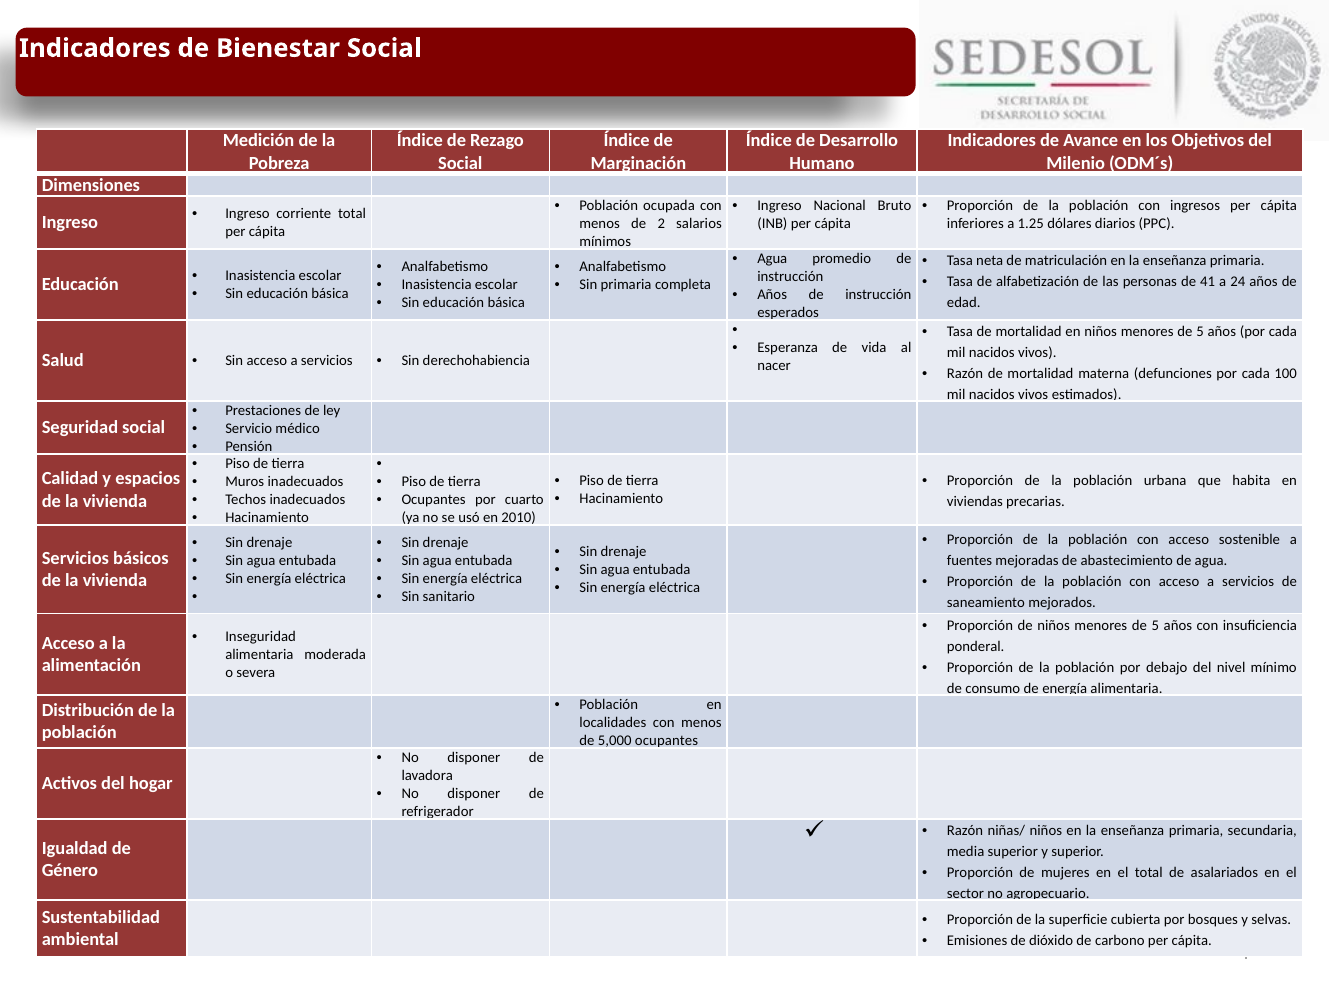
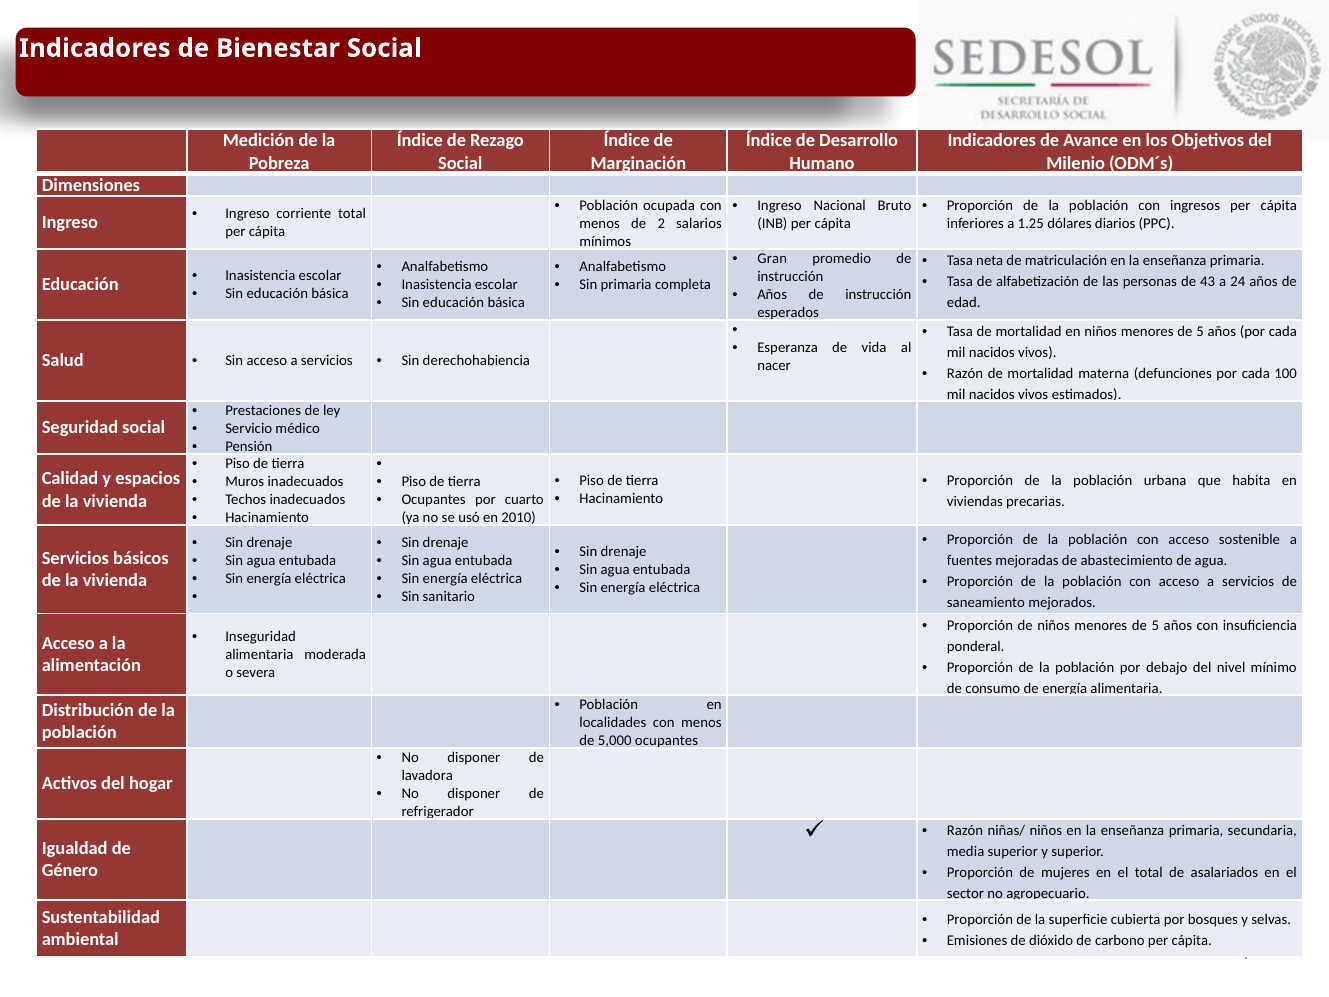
Agua at (772, 258): Agua -> Gran
41: 41 -> 43
